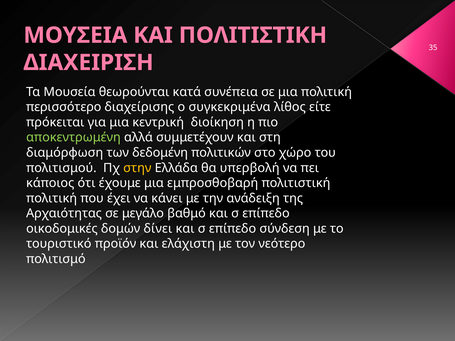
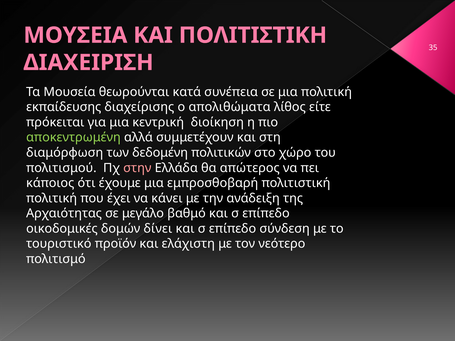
περισσότερο: περισσότερο -> εκπαίδευσης
συγκεκριμένα: συγκεκριμένα -> απολιθώματα
στην colour: yellow -> pink
υπερβολή: υπερβολή -> απώτερος
